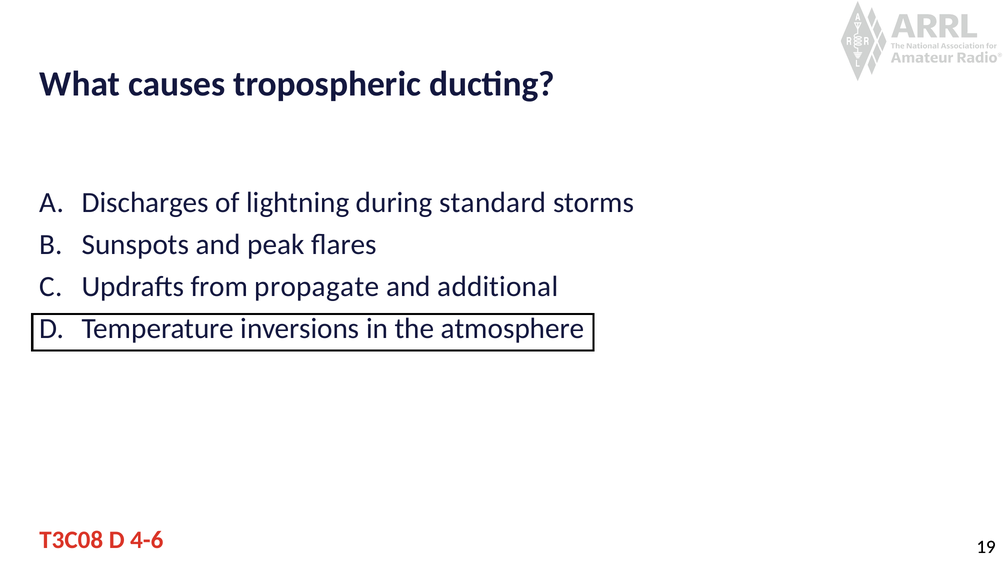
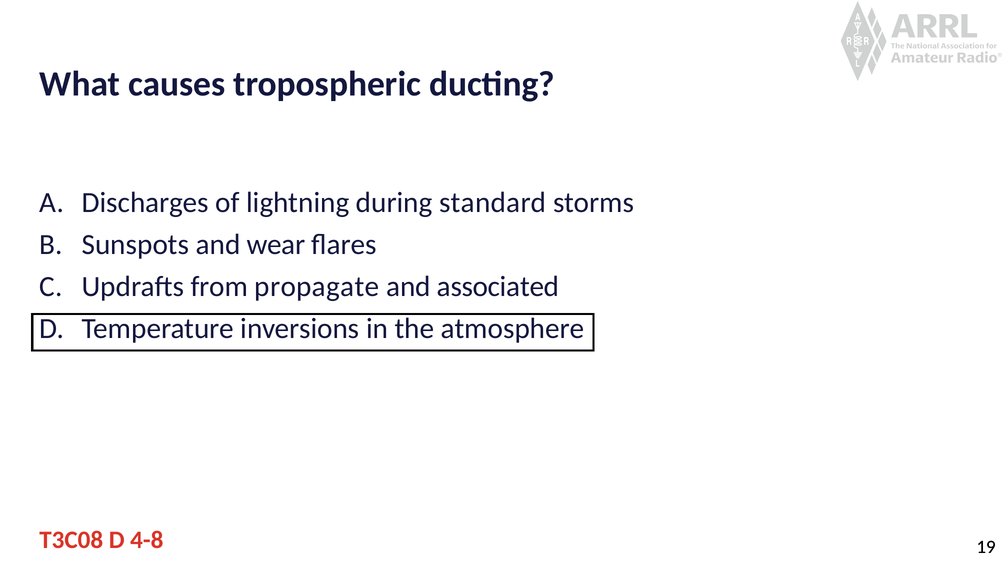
peak: peak -> wear
additional: additional -> associated
4-6: 4-6 -> 4-8
